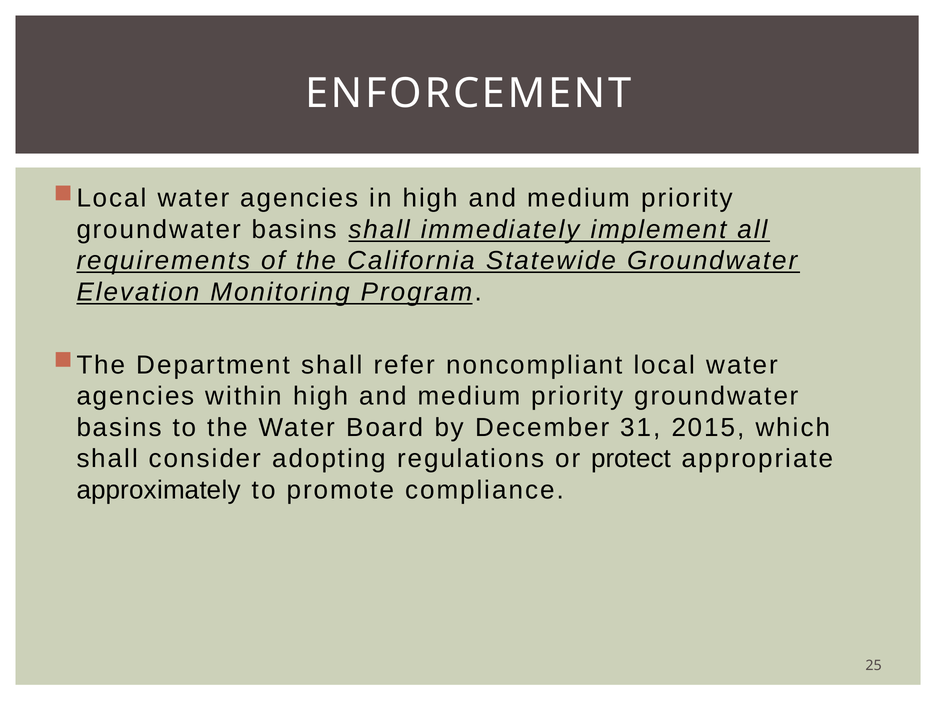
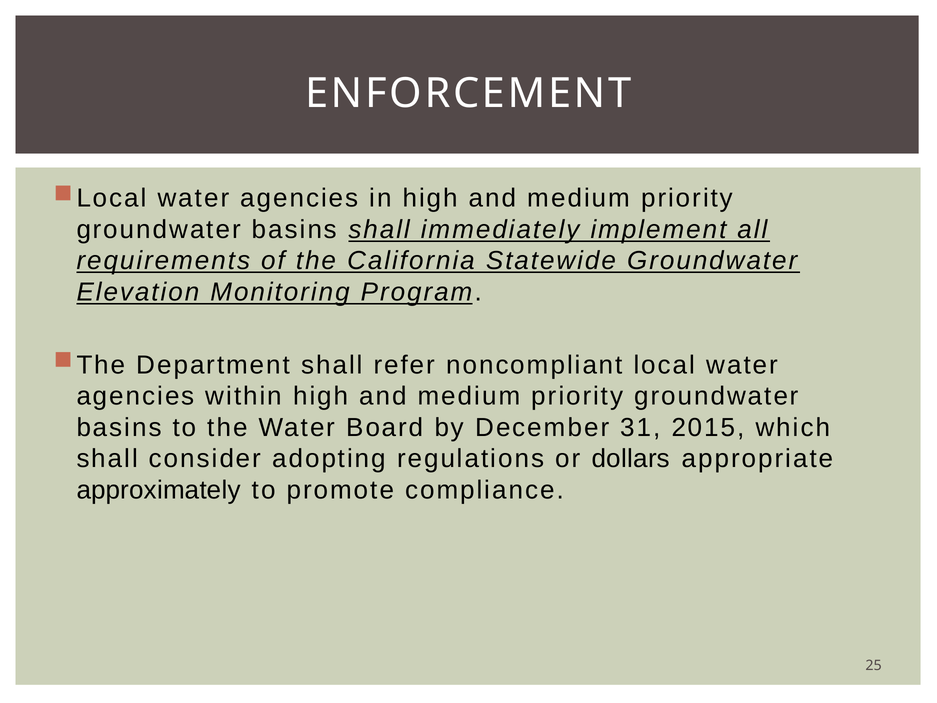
protect: protect -> dollars
